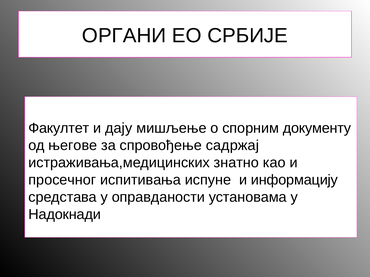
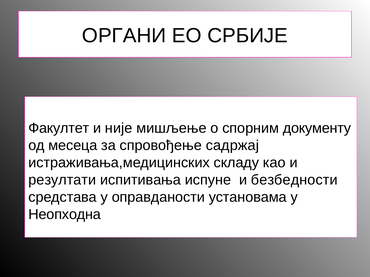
дају: дају -> није
његове: његове -> месеца
знатно: знатно -> складу
просечног: просечног -> резултати
информацију: информацију -> безбедности
Надокнади: Надокнади -> Неопходна
